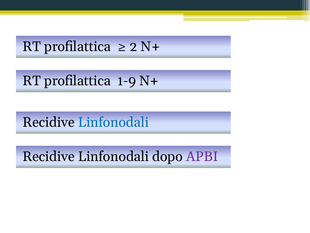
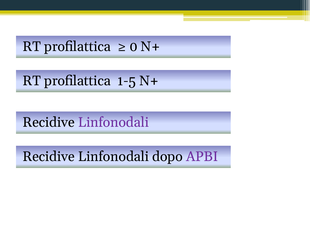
2: 2 -> 0
1-9: 1-9 -> 1-5
Linfonodali at (113, 122) colour: blue -> purple
